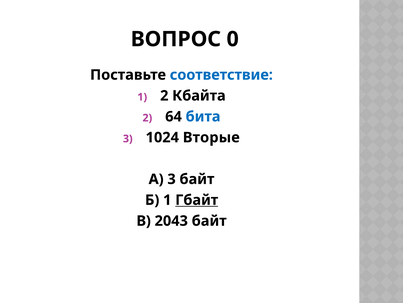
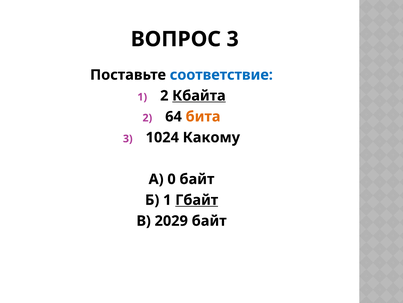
ВОПРОС 0: 0 -> 3
Кбайта underline: none -> present
бита colour: blue -> orange
Вторые: Вторые -> Какому
А 3: 3 -> 0
2043: 2043 -> 2029
